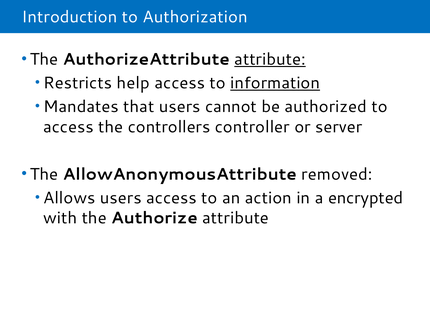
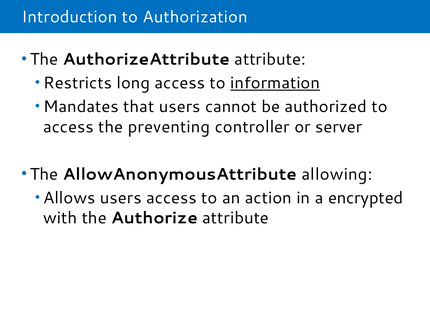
attribute at (270, 59) underline: present -> none
help: help -> long
controllers: controllers -> preventing
removed: removed -> allowing
